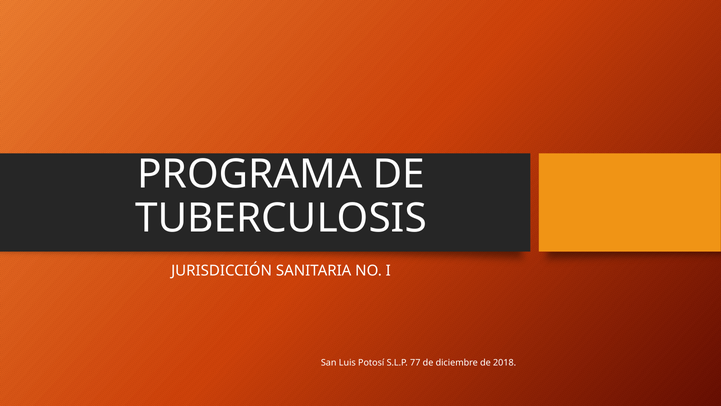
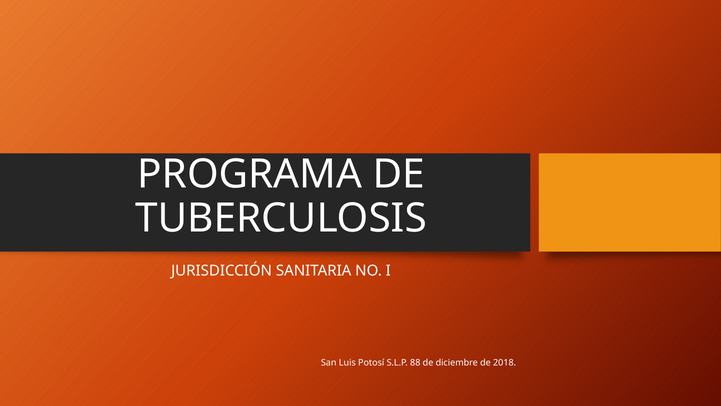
77: 77 -> 88
